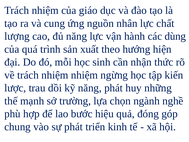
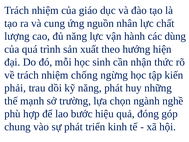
nhiệm nhiệm: nhiệm -> chống
lược: lược -> phải
